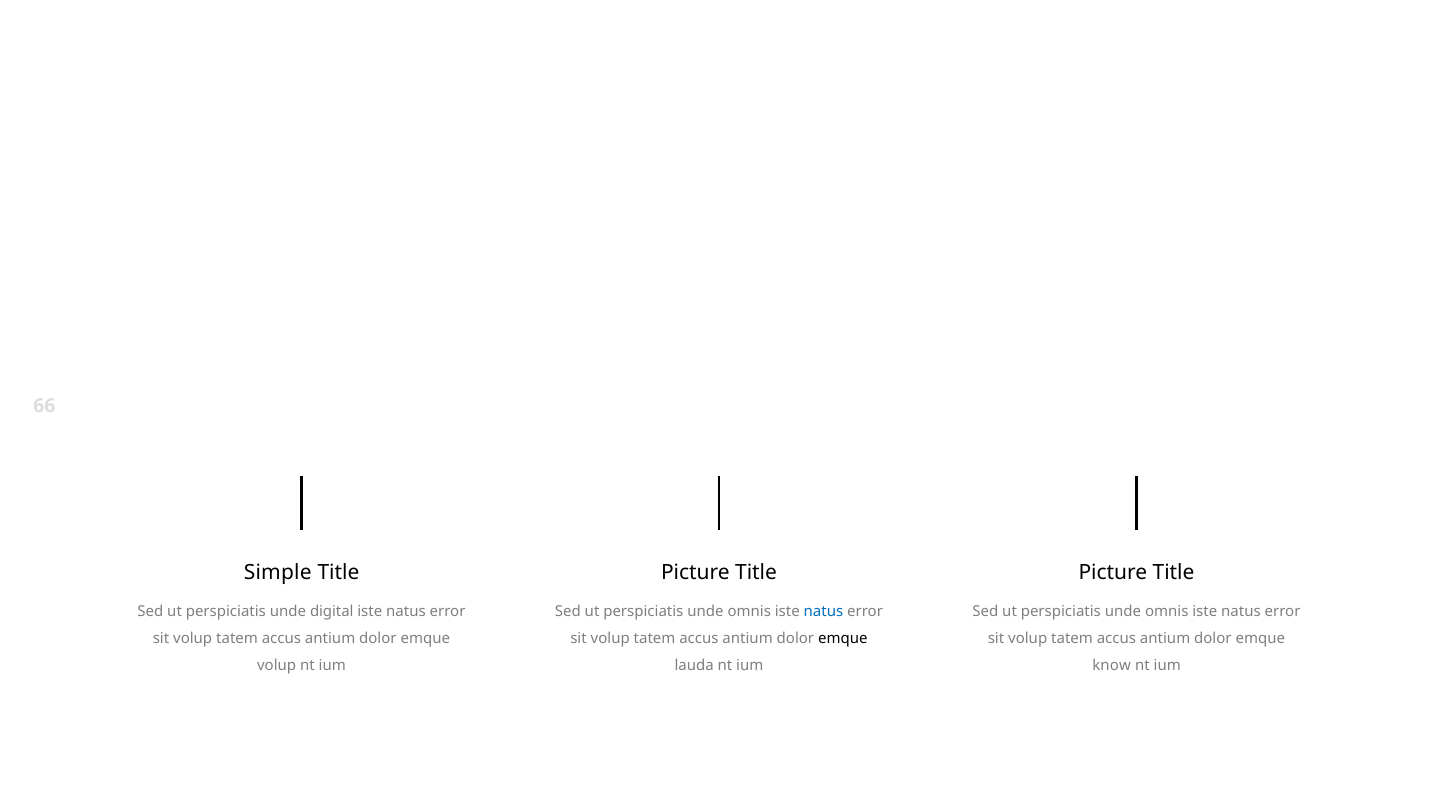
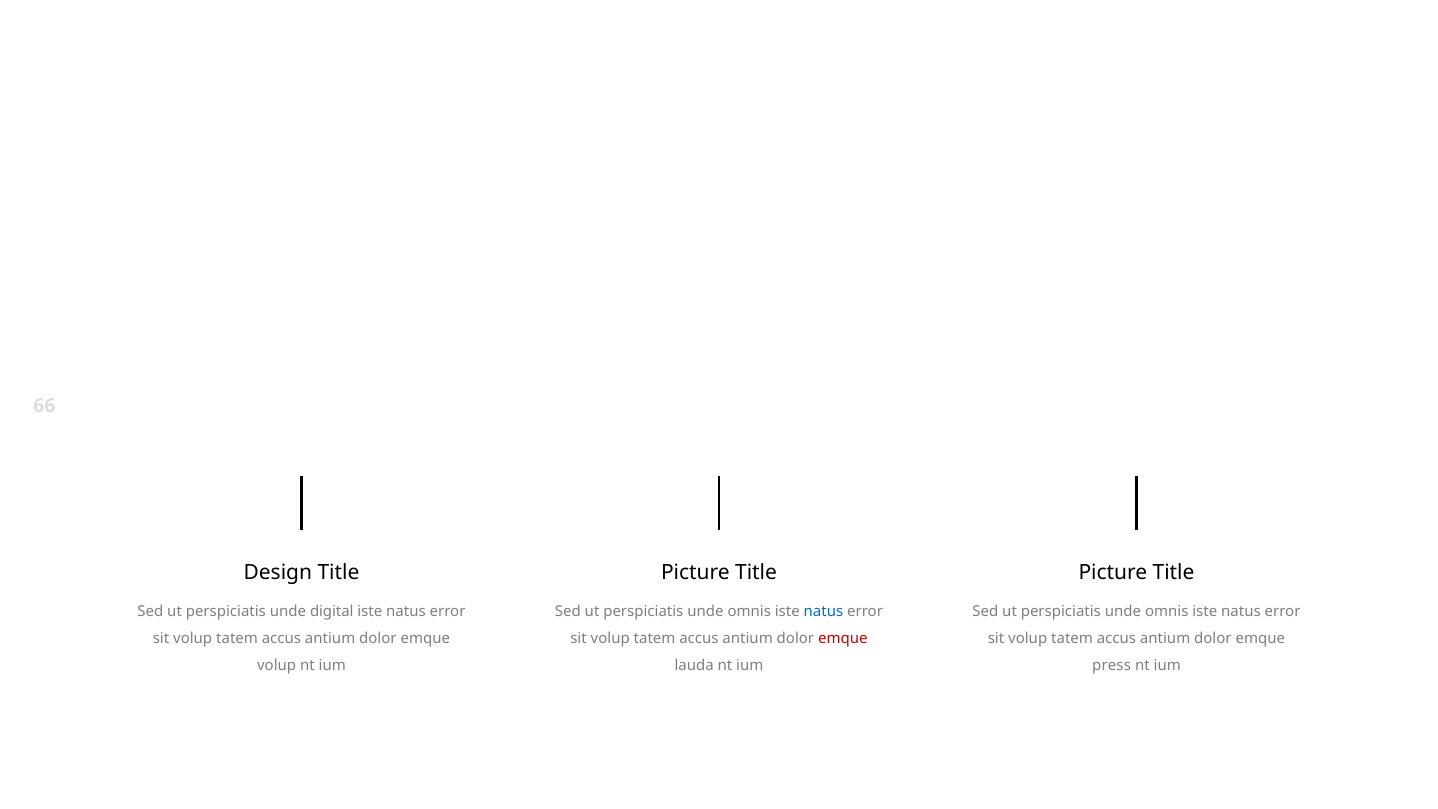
Simple: Simple -> Design
emque at (843, 639) colour: black -> red
know: know -> press
